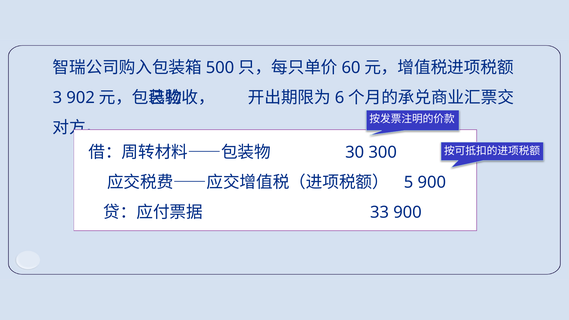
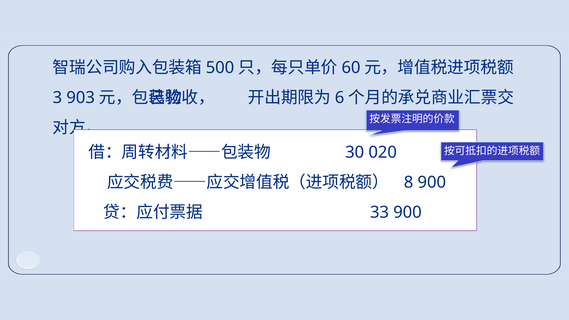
902: 902 -> 903
300: 300 -> 020
5: 5 -> 8
